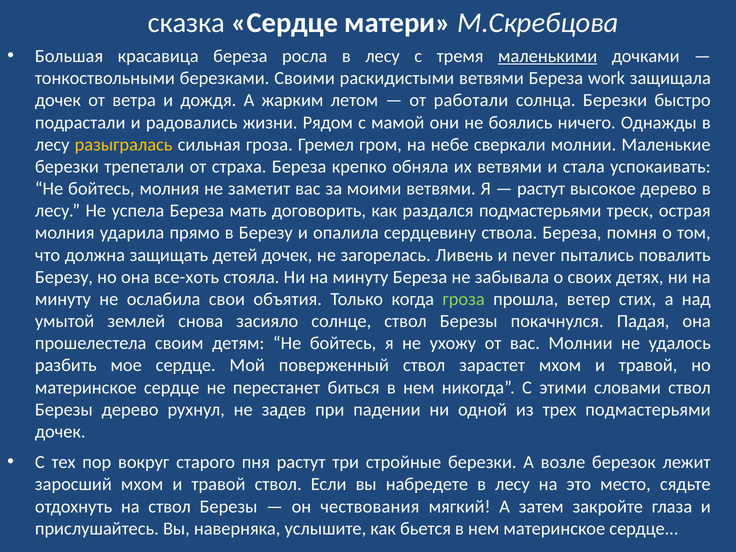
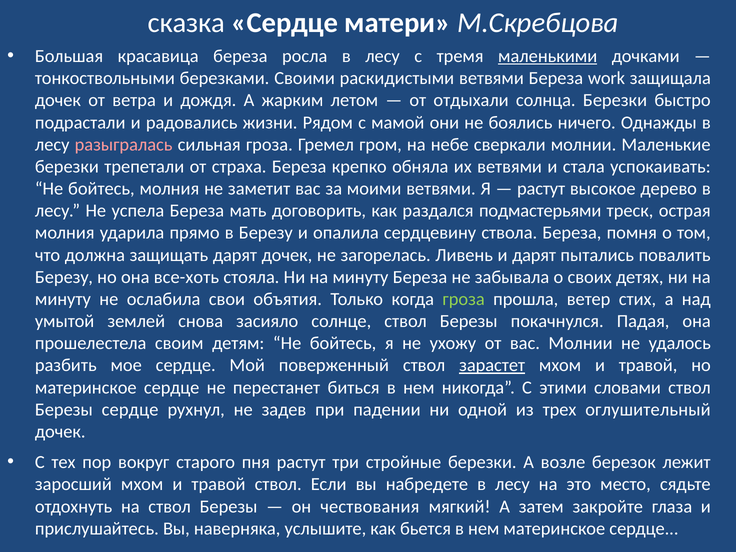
работали: работали -> отдыхали
разыгралась colour: yellow -> pink
защищать детей: детей -> дарят
и never: never -> дарят
зарастет underline: none -> present
Березы дерево: дерево -> сердце
трех подмастерьями: подмастерьями -> оглушительный
